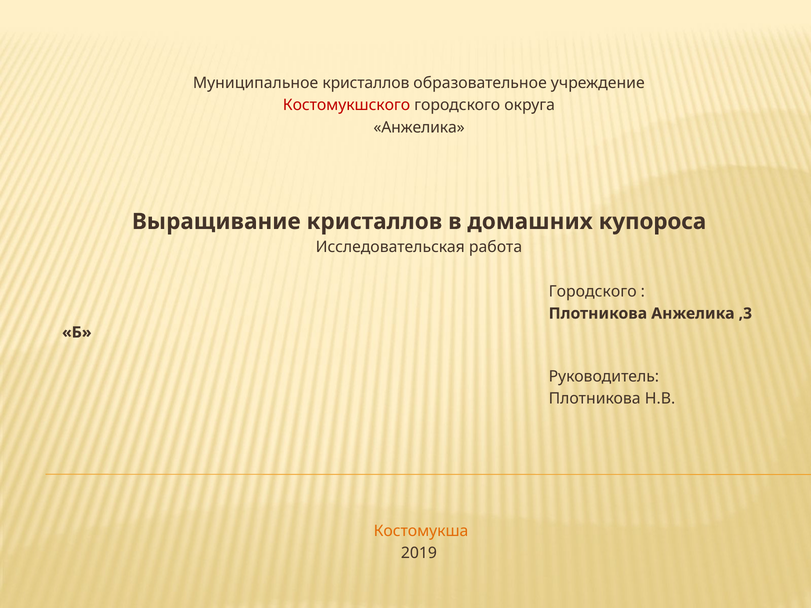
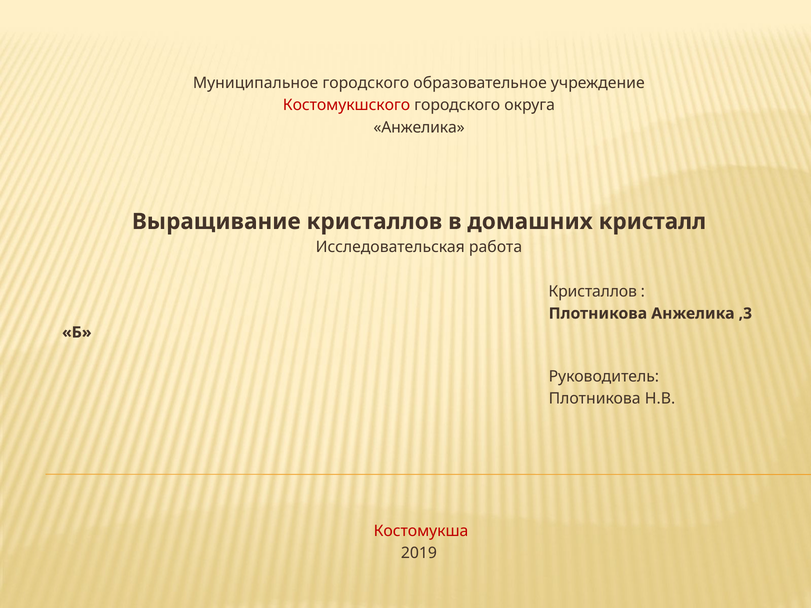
Муниципальное кристаллов: кристаллов -> городского
купороса: купороса -> кристалл
Городского at (593, 292): Городского -> Кристаллов
Костомукша colour: orange -> red
